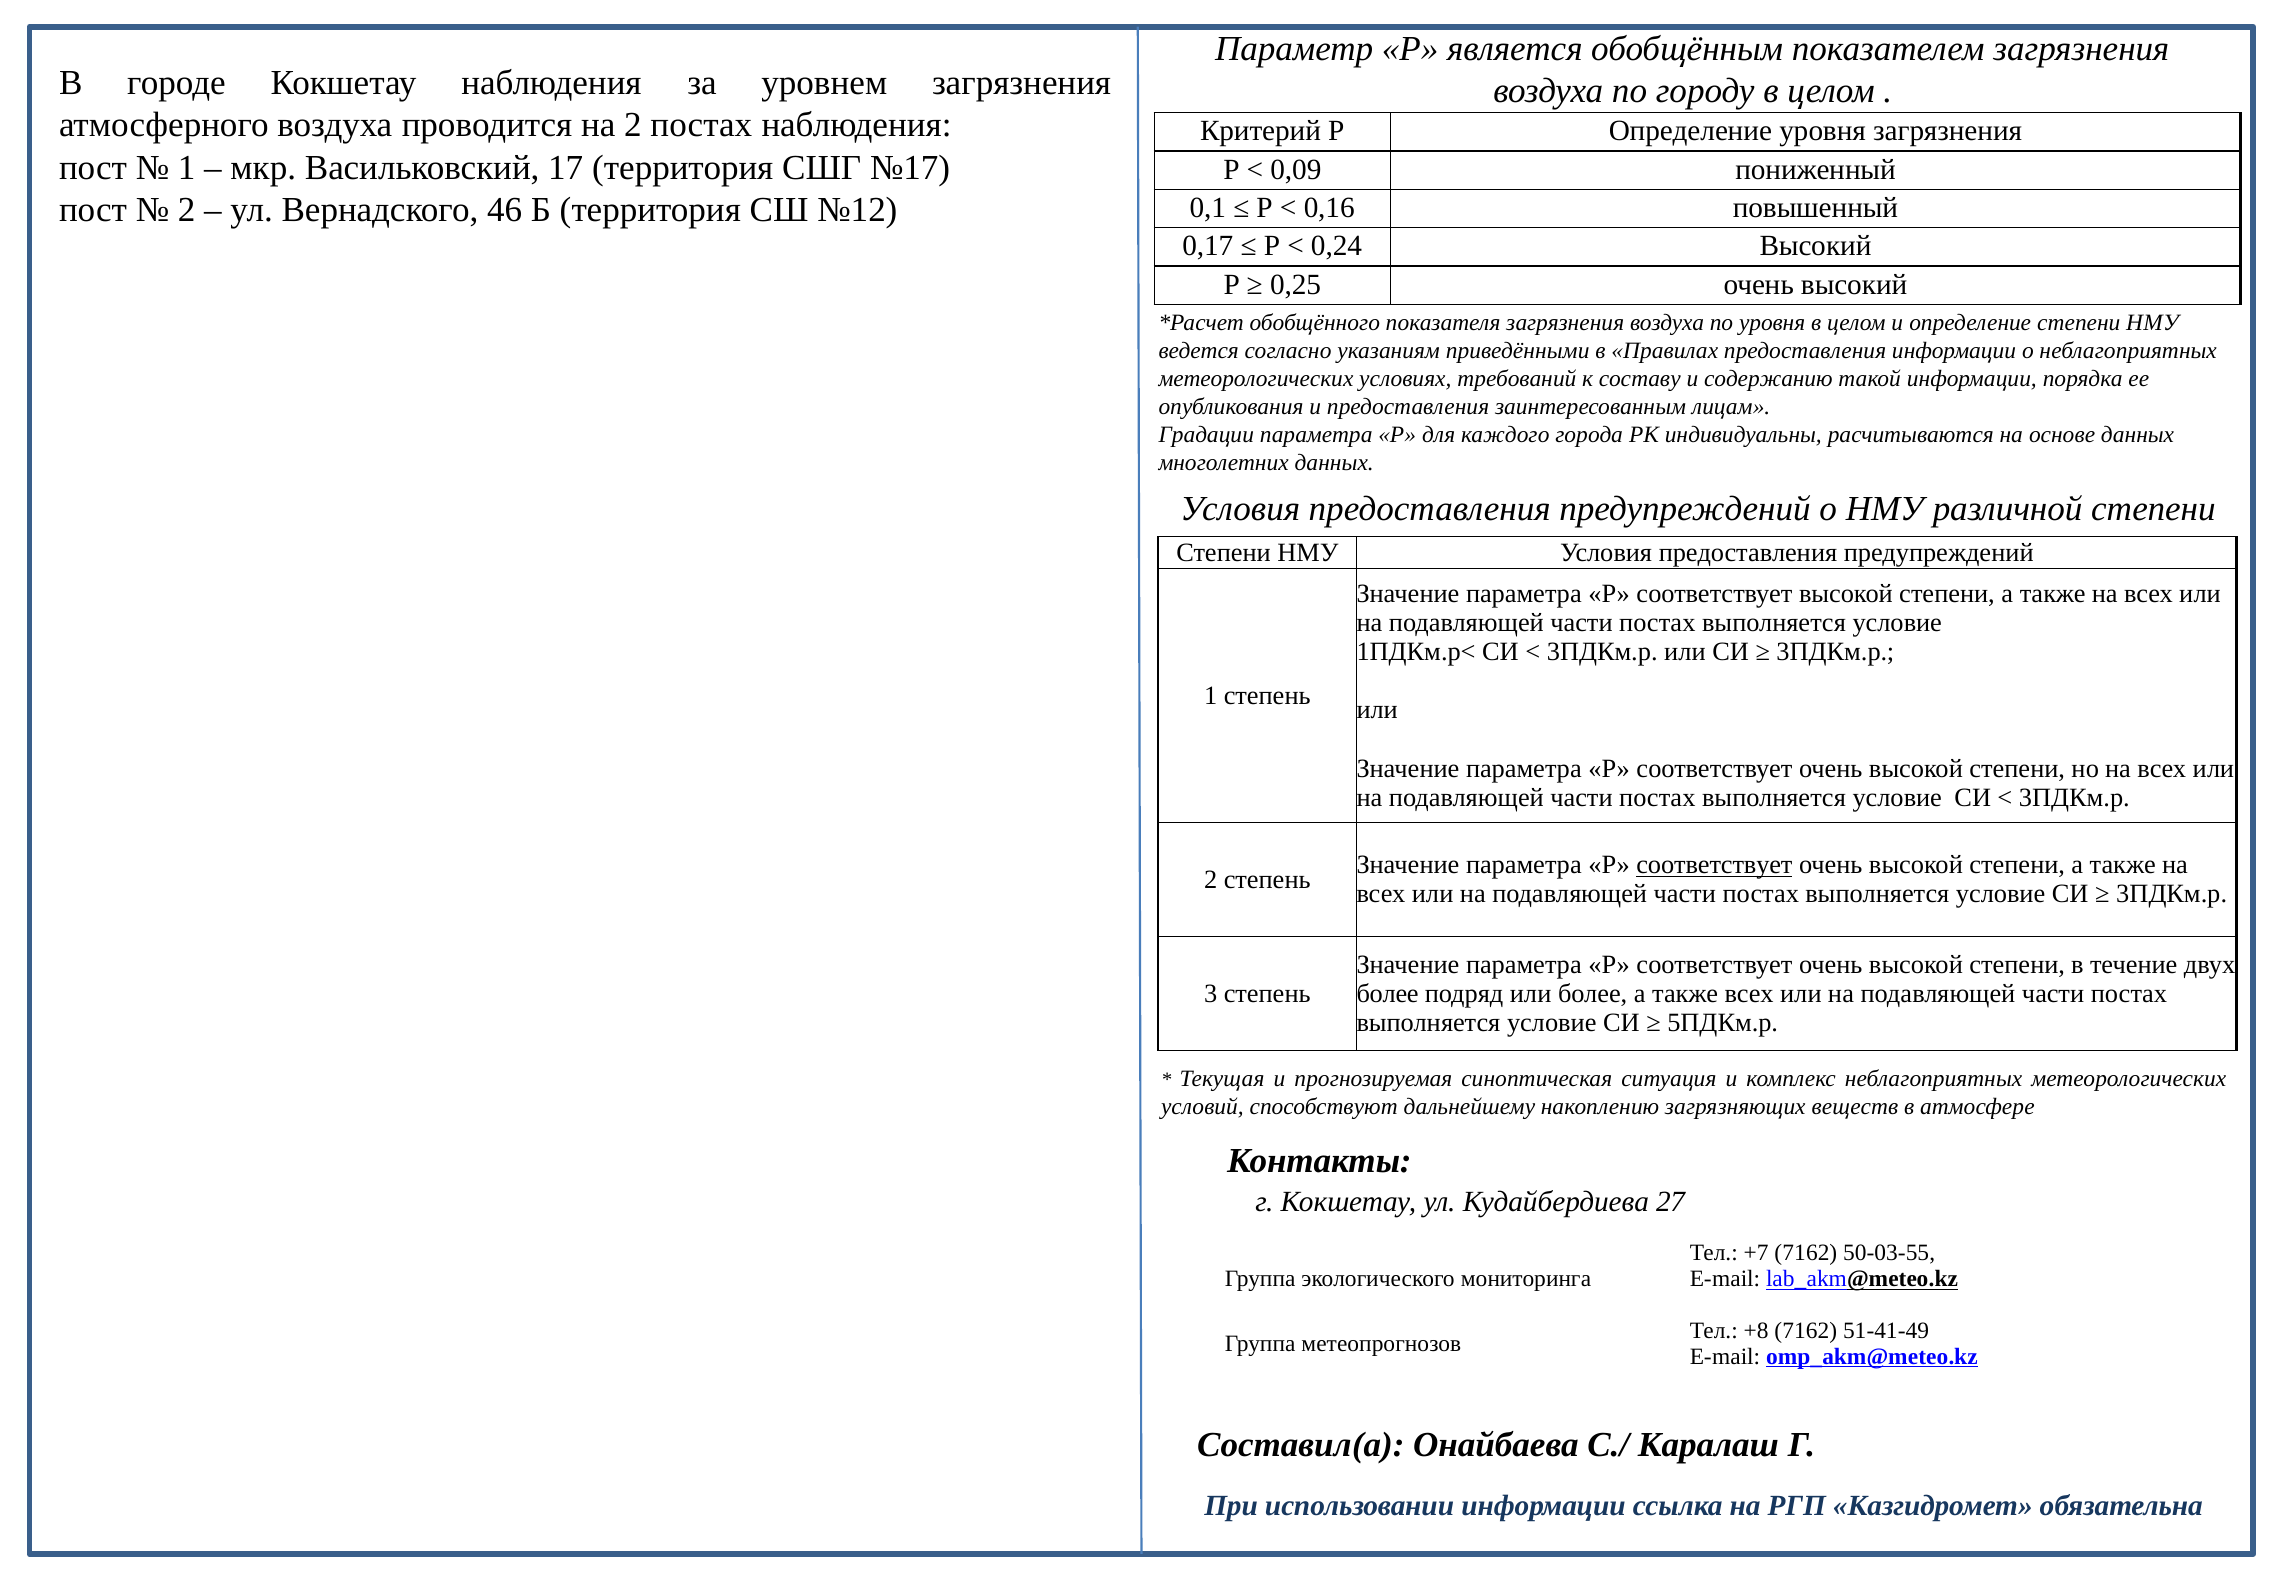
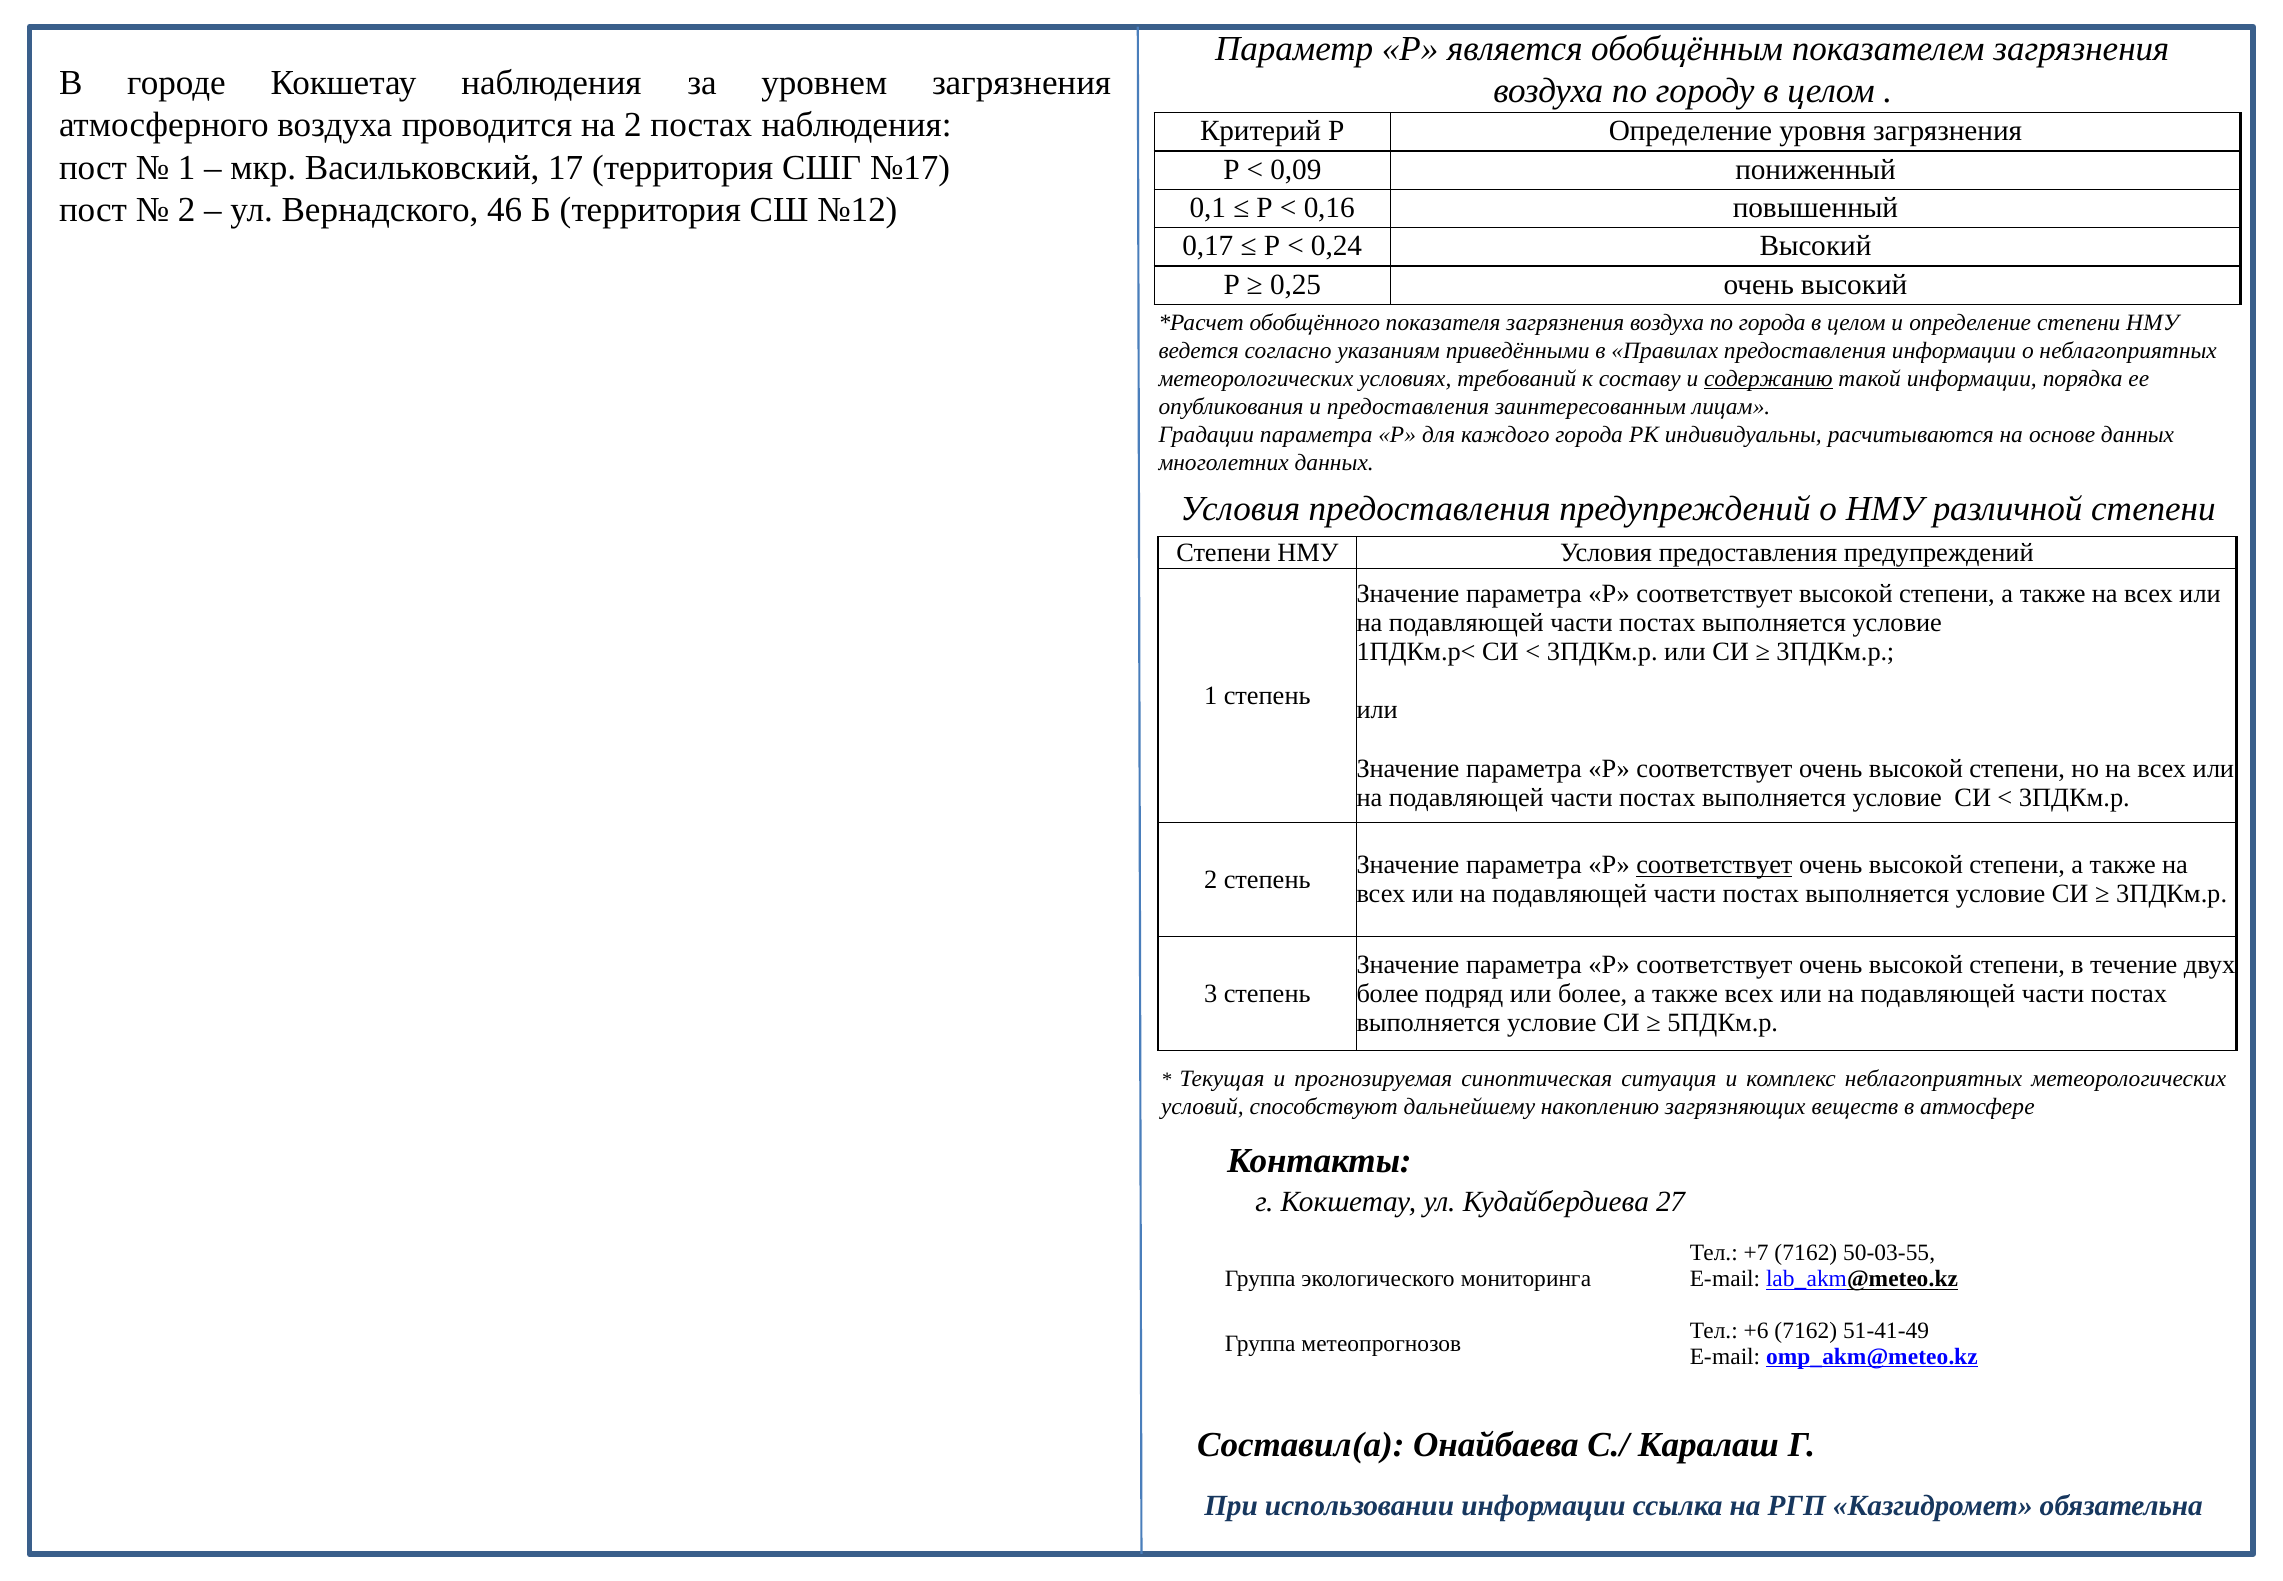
по уровня: уровня -> города
содержанию underline: none -> present
+8: +8 -> +6
